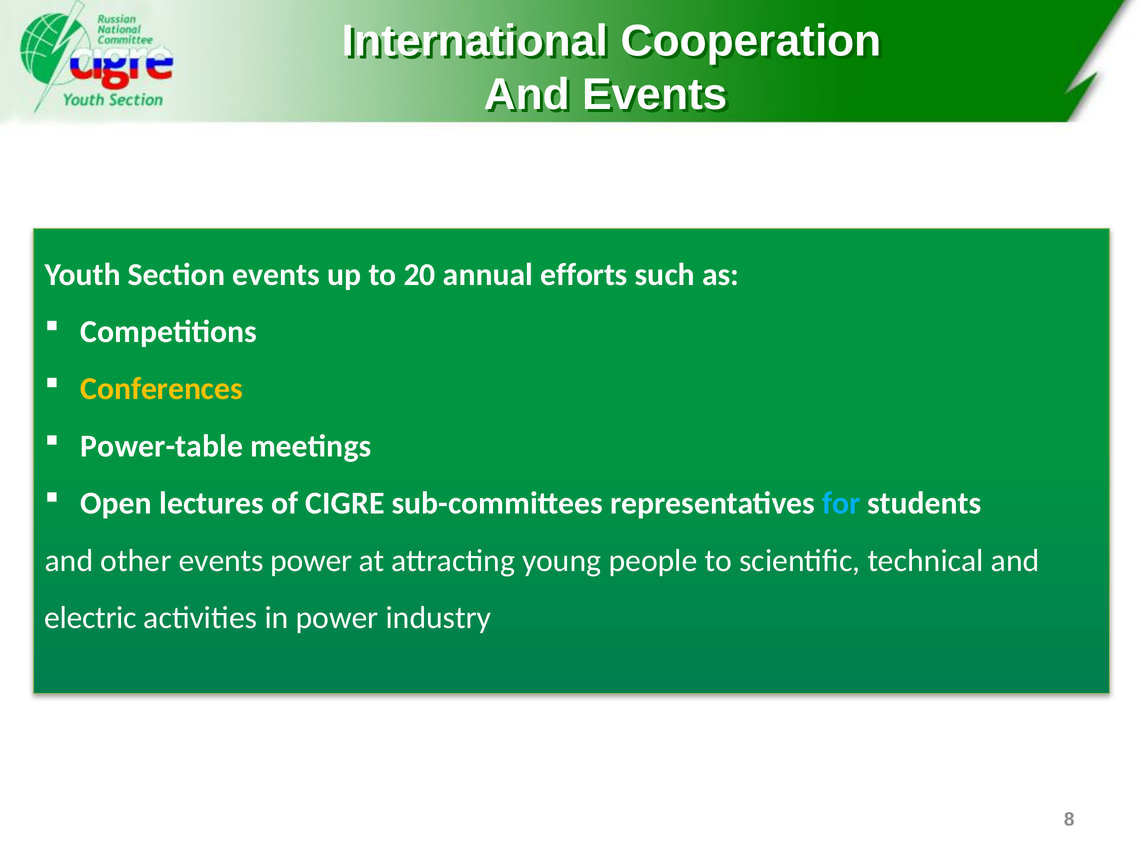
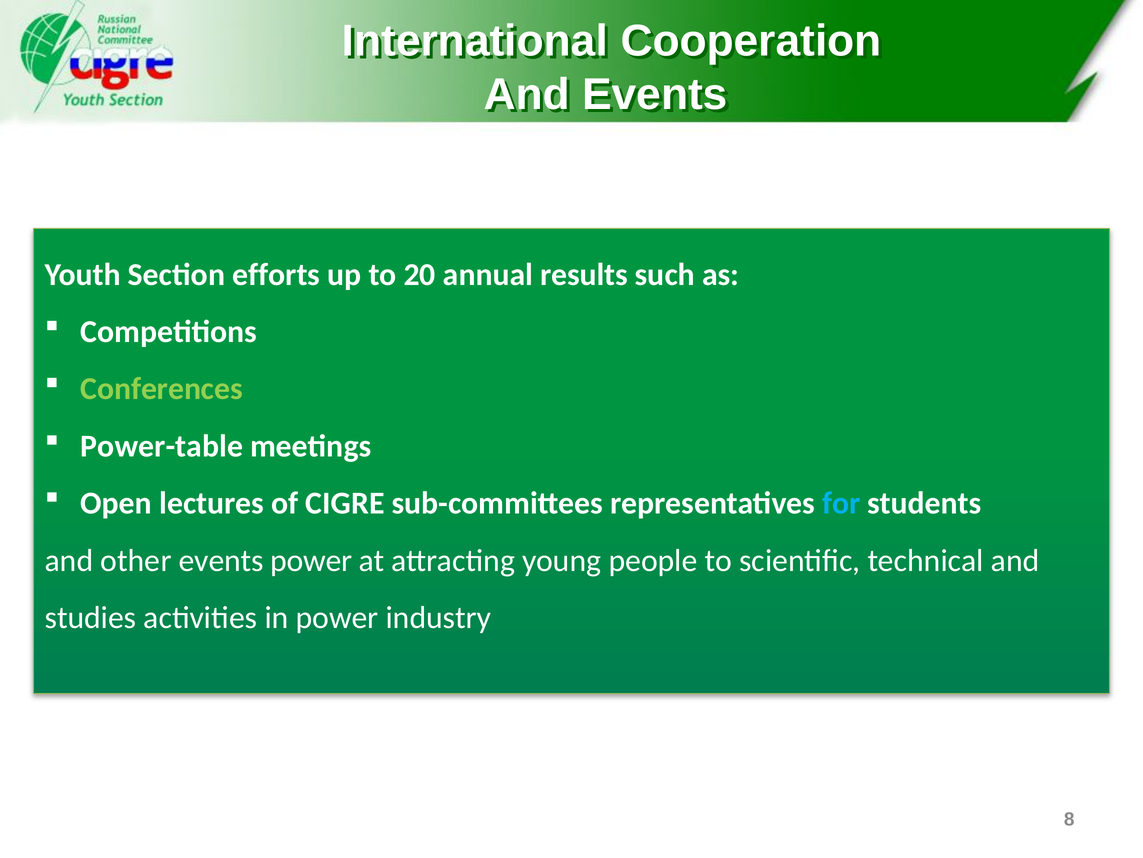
Section events: events -> efforts
efforts: efforts -> results
Conferences colour: yellow -> light green
electric: electric -> studies
